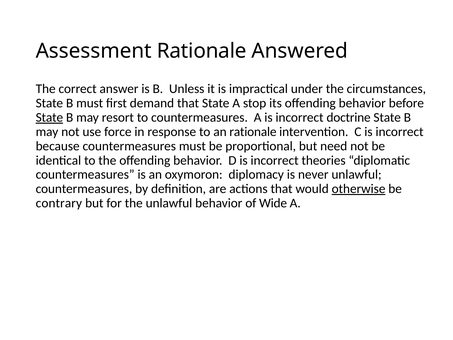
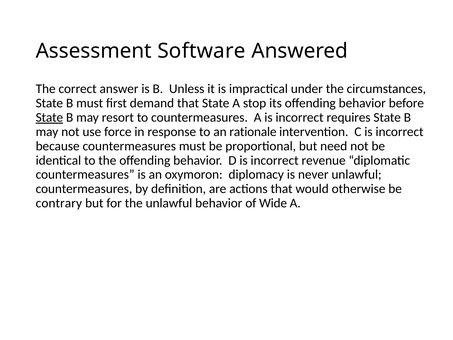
Assessment Rationale: Rationale -> Software
doctrine: doctrine -> requires
theories: theories -> revenue
otherwise underline: present -> none
